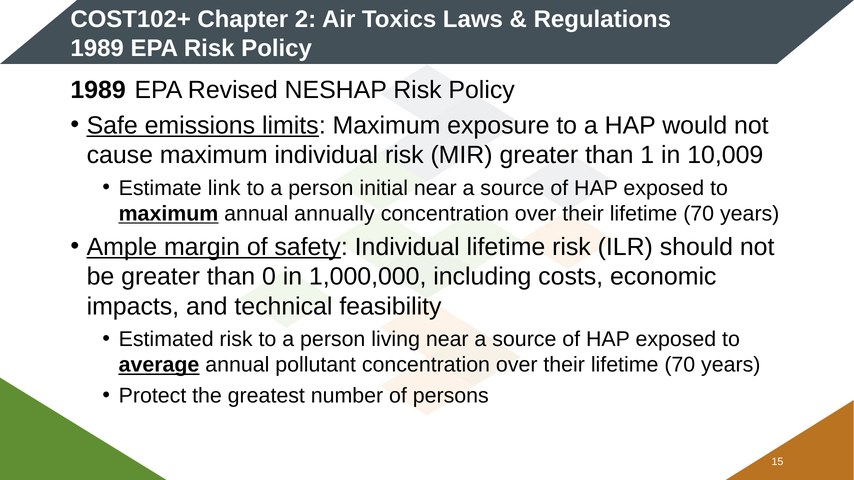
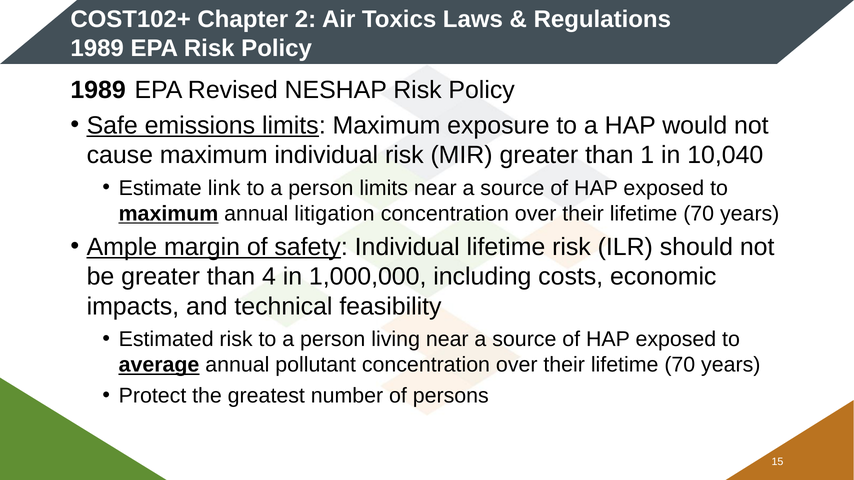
10,009: 10,009 -> 10,040
person initial: initial -> limits
annually: annually -> litigation
0: 0 -> 4
